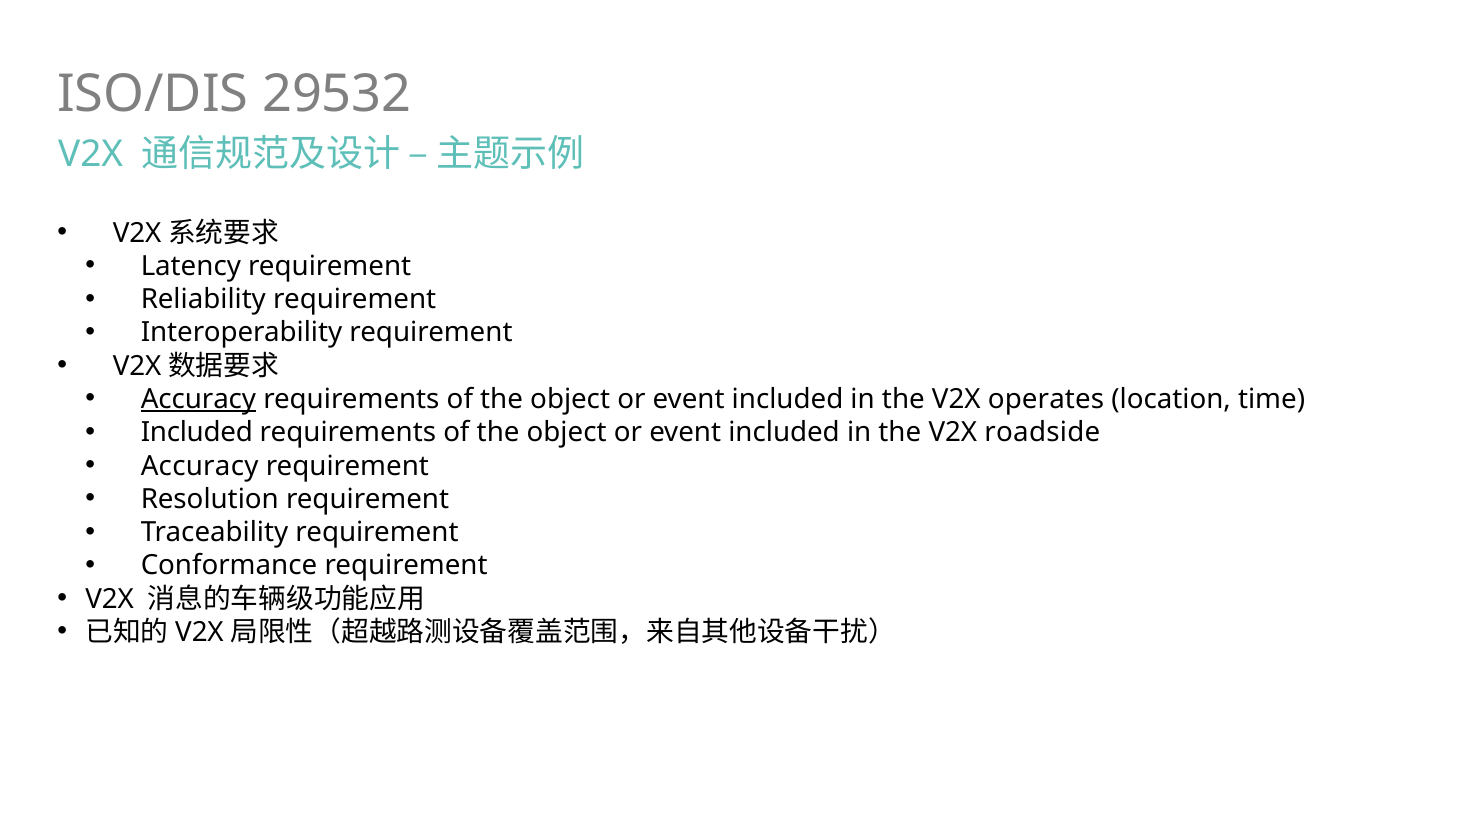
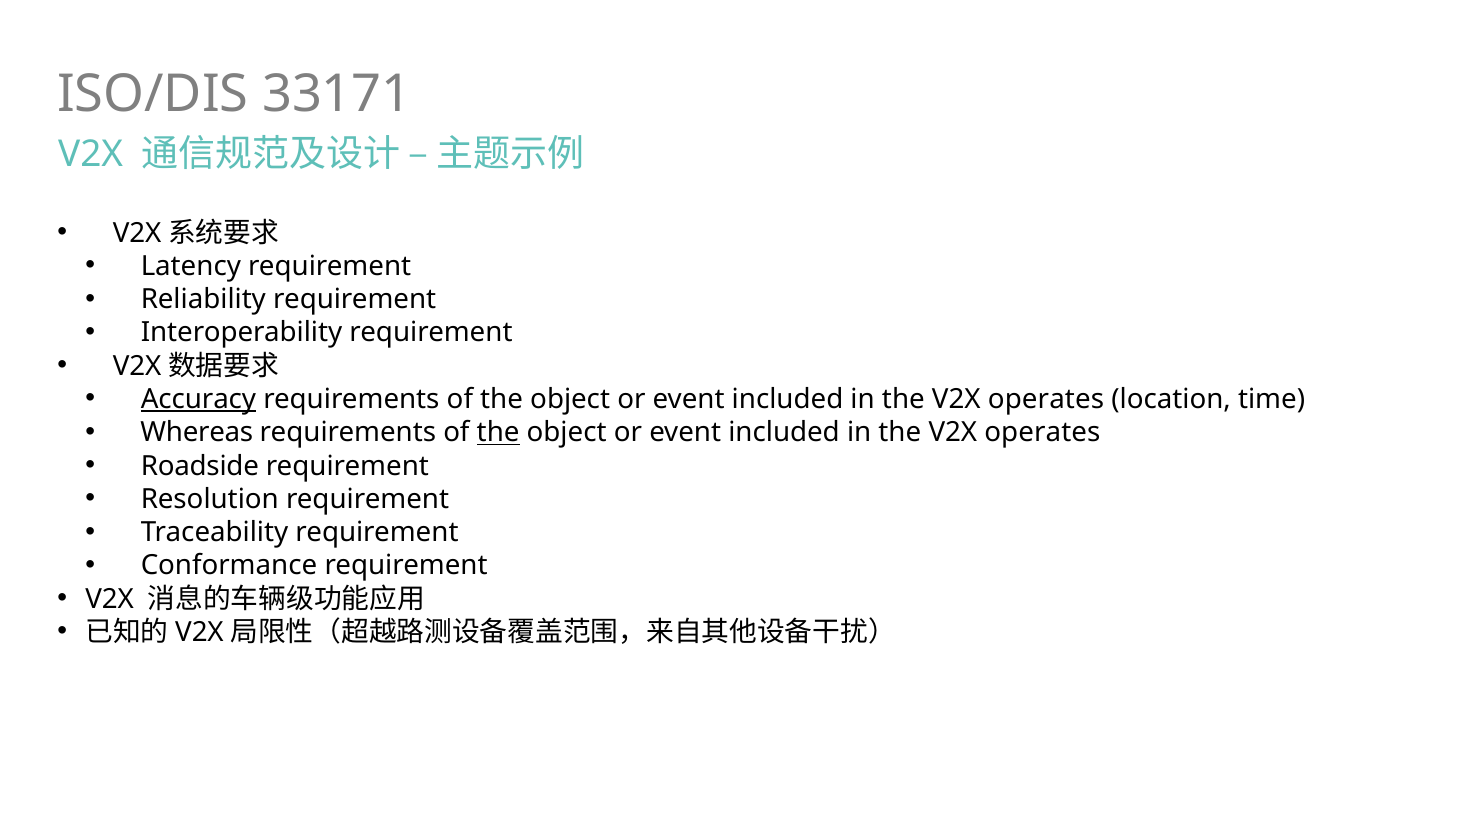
29532: 29532 -> 33171
Included at (197, 433): Included -> Whereas
the at (498, 433) underline: none -> present
roadside at (1042, 433): roadside -> operates
Accuracy at (200, 466): Accuracy -> Roadside
